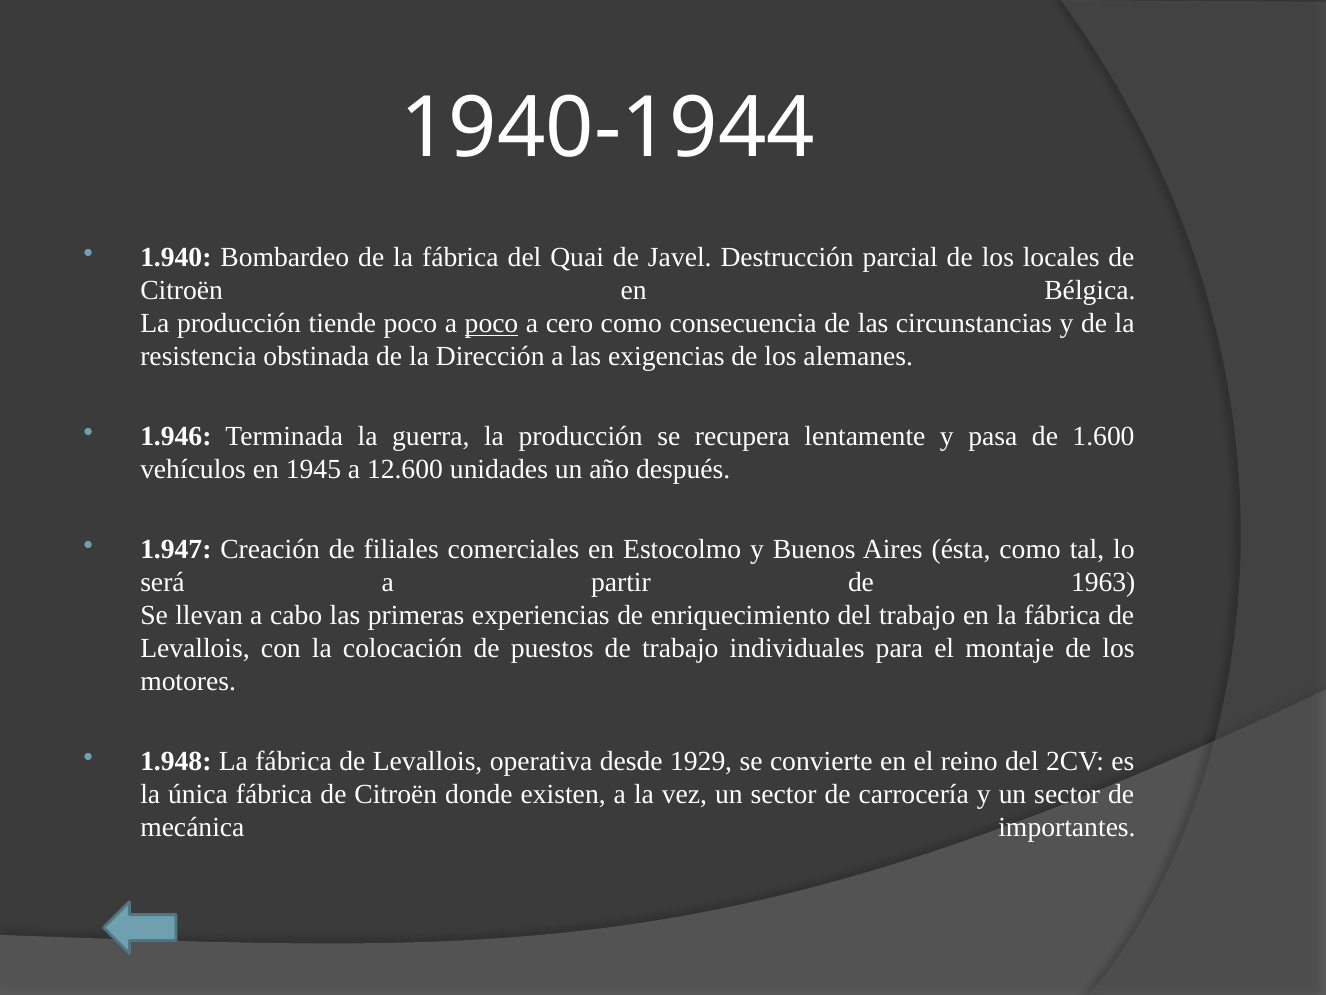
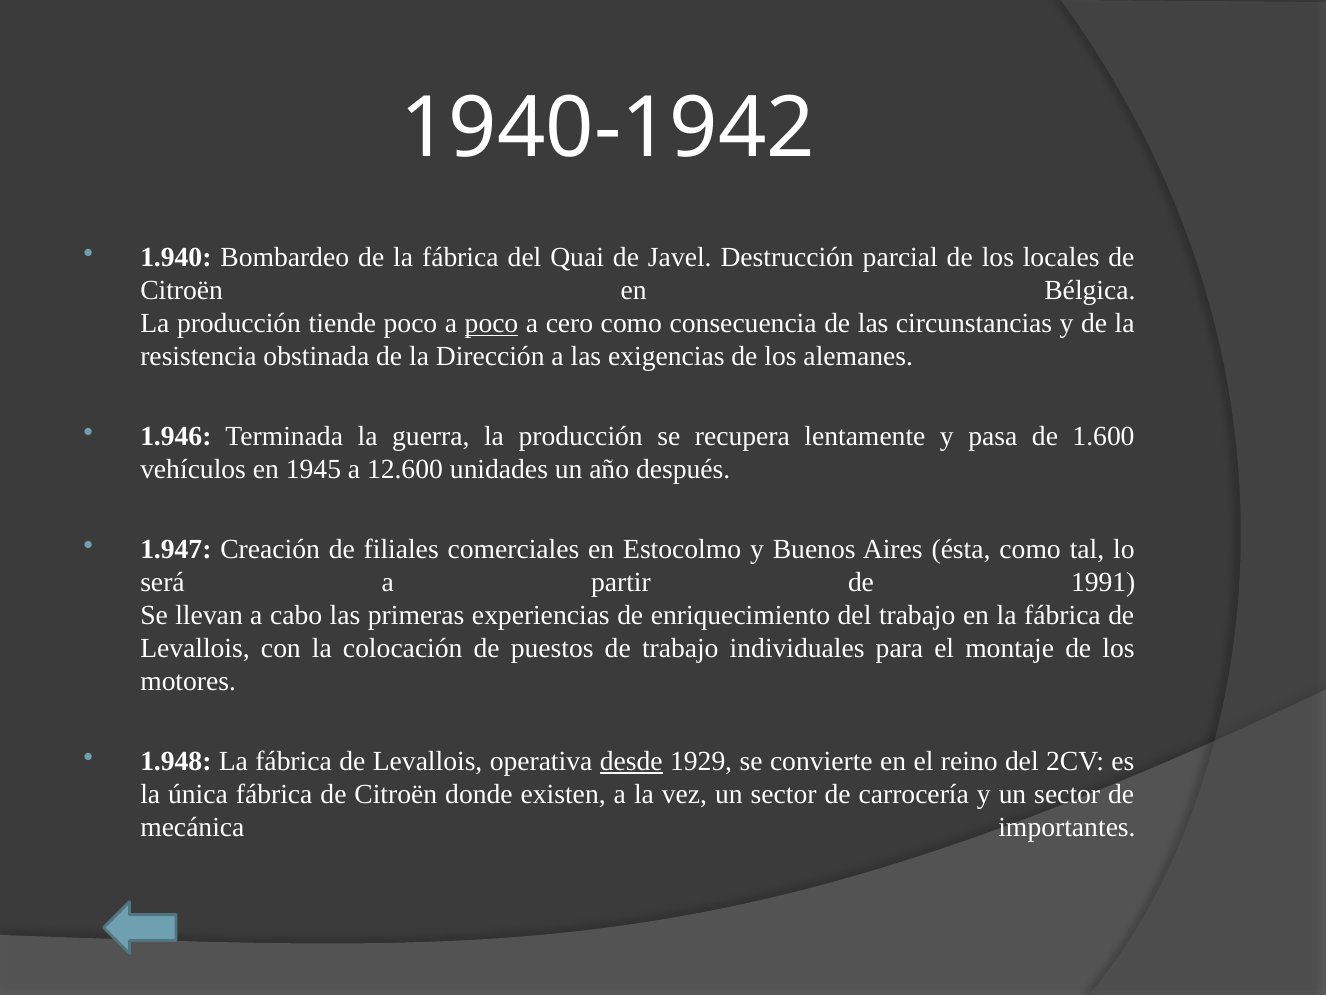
1940-1944: 1940-1944 -> 1940-1942
1963: 1963 -> 1991
desde underline: none -> present
